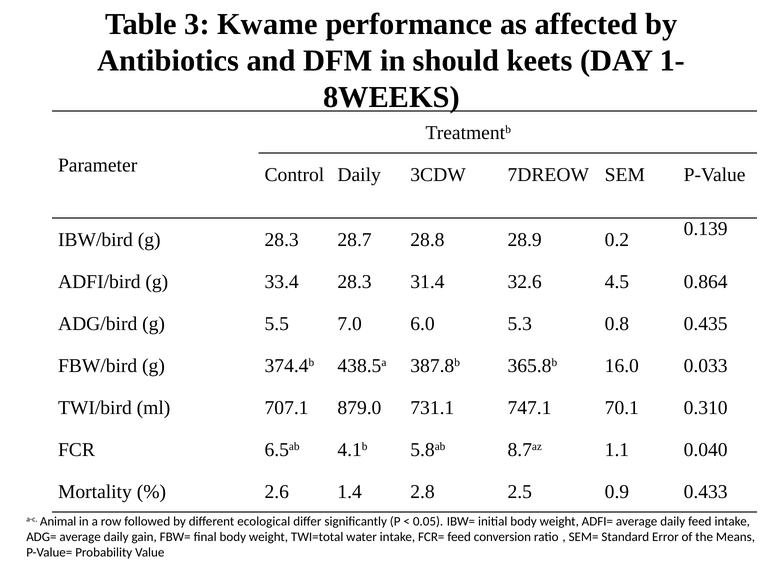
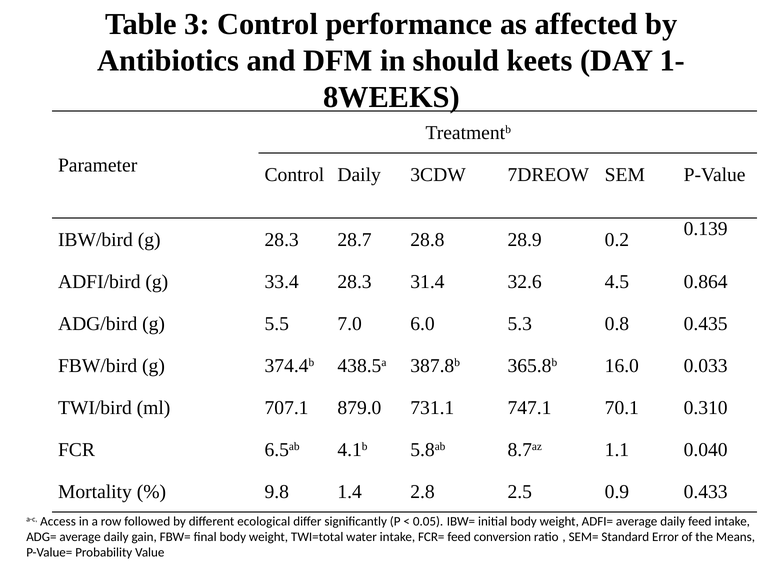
3 Kwame: Kwame -> Control
2.6: 2.6 -> 9.8
Animal: Animal -> Access
